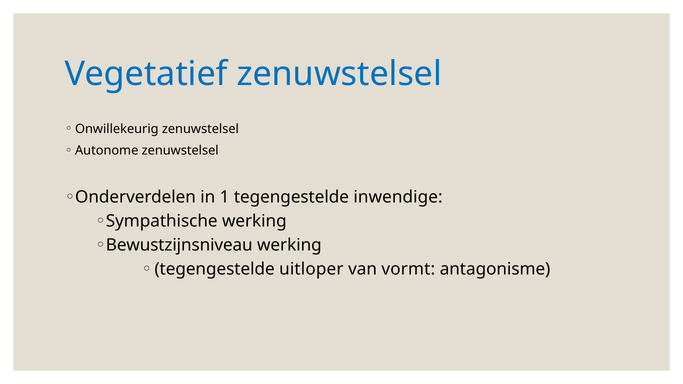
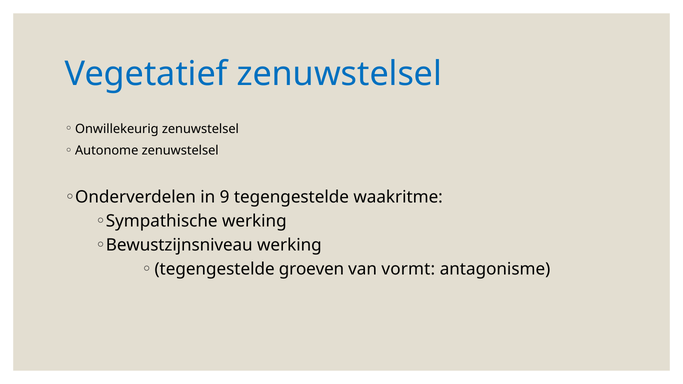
1: 1 -> 9
inwendige: inwendige -> waakritme
uitloper: uitloper -> groeven
